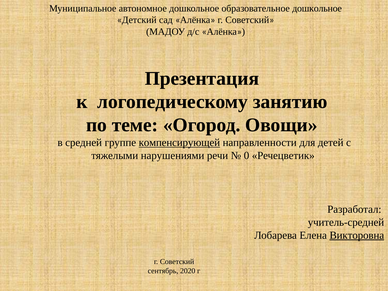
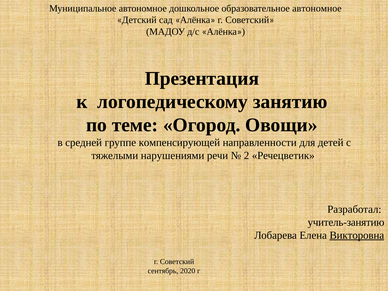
образовательное дошкольное: дошкольное -> автономное
компенсирующей underline: present -> none
0: 0 -> 2
учитель-средней: учитель-средней -> учитель-занятию
